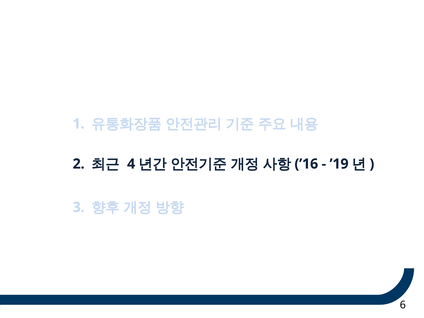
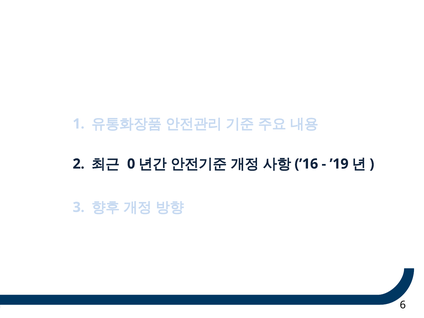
4: 4 -> 0
